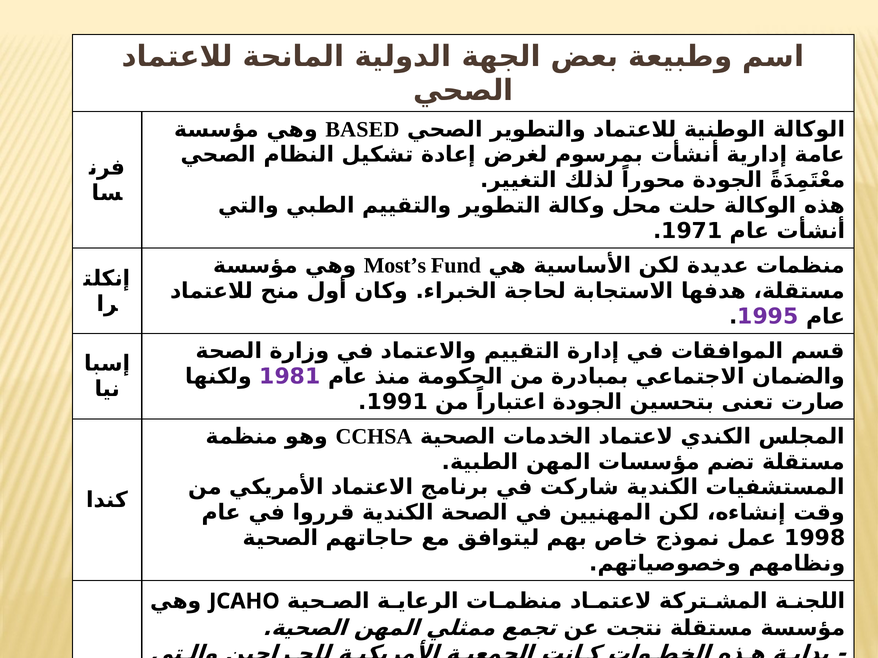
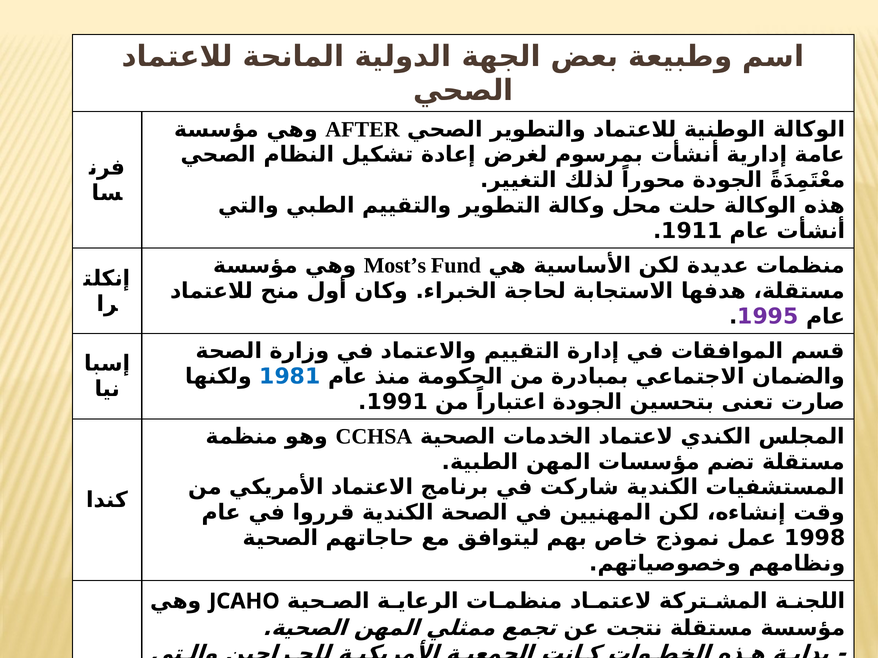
BASED: BASED -> AFTER
1971: 1971 -> 1911
1981 colour: purple -> blue
